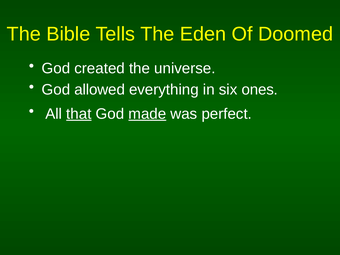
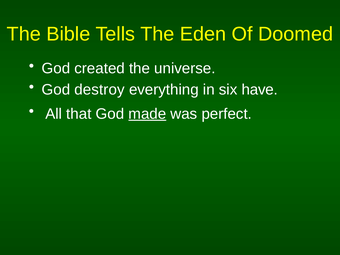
allowed: allowed -> destroy
ones: ones -> have
that underline: present -> none
